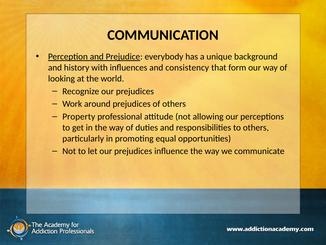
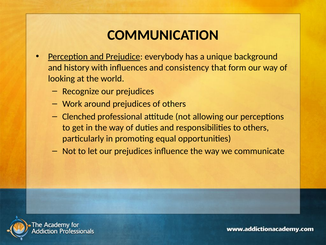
Property: Property -> Clenched
